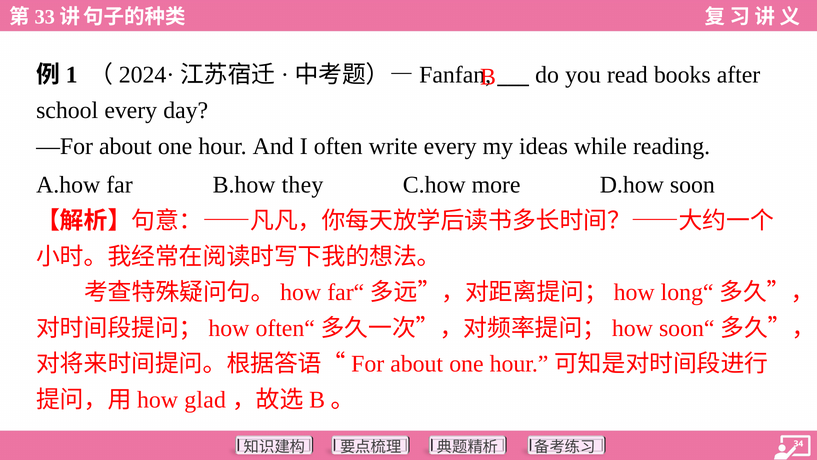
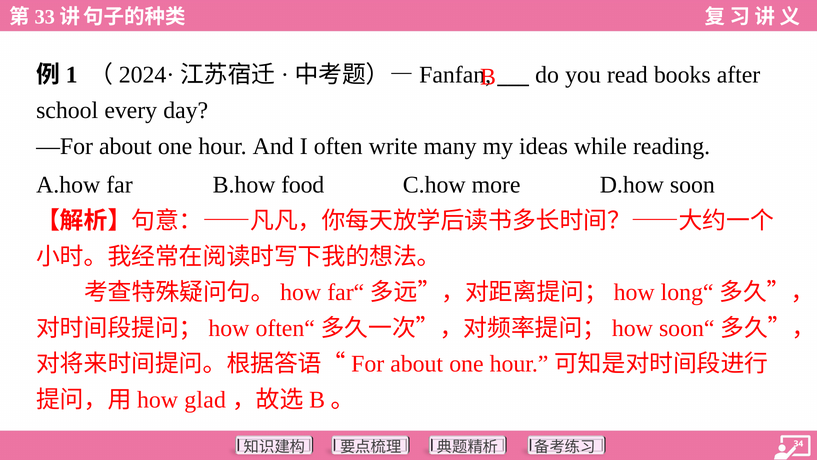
write every: every -> many
they: they -> food
